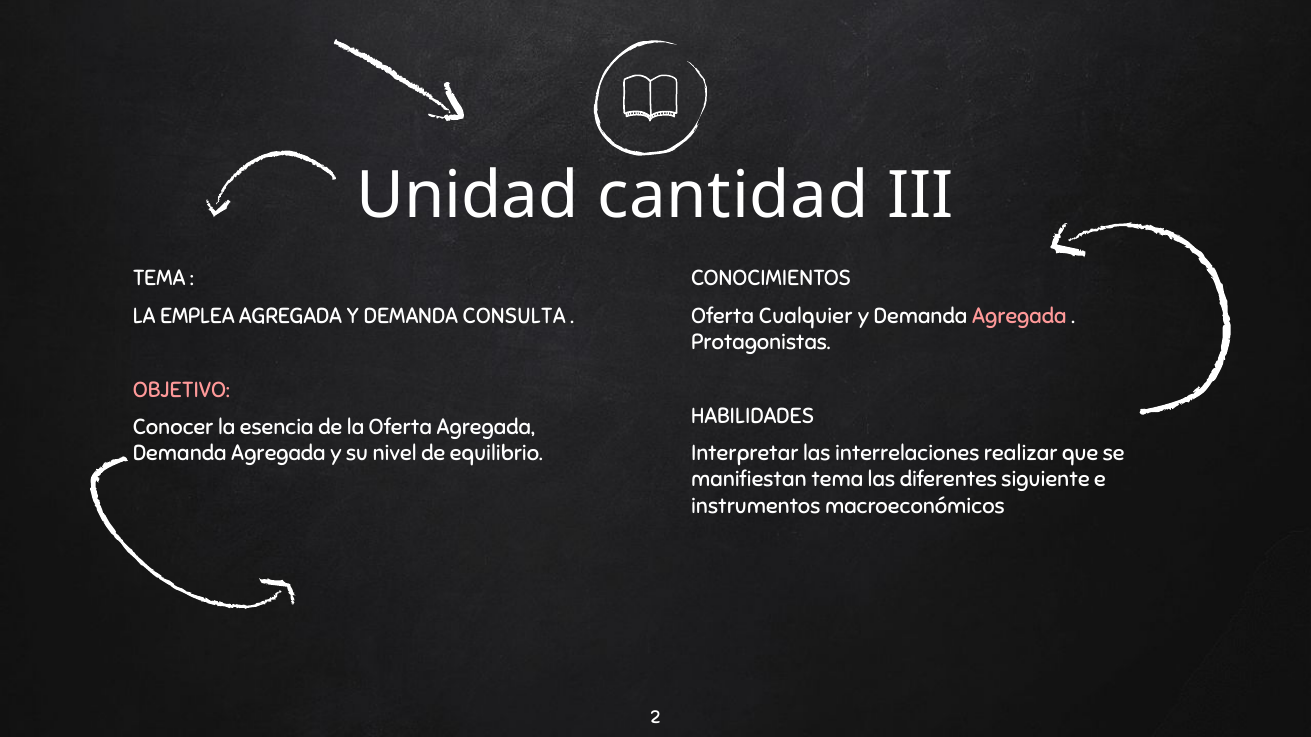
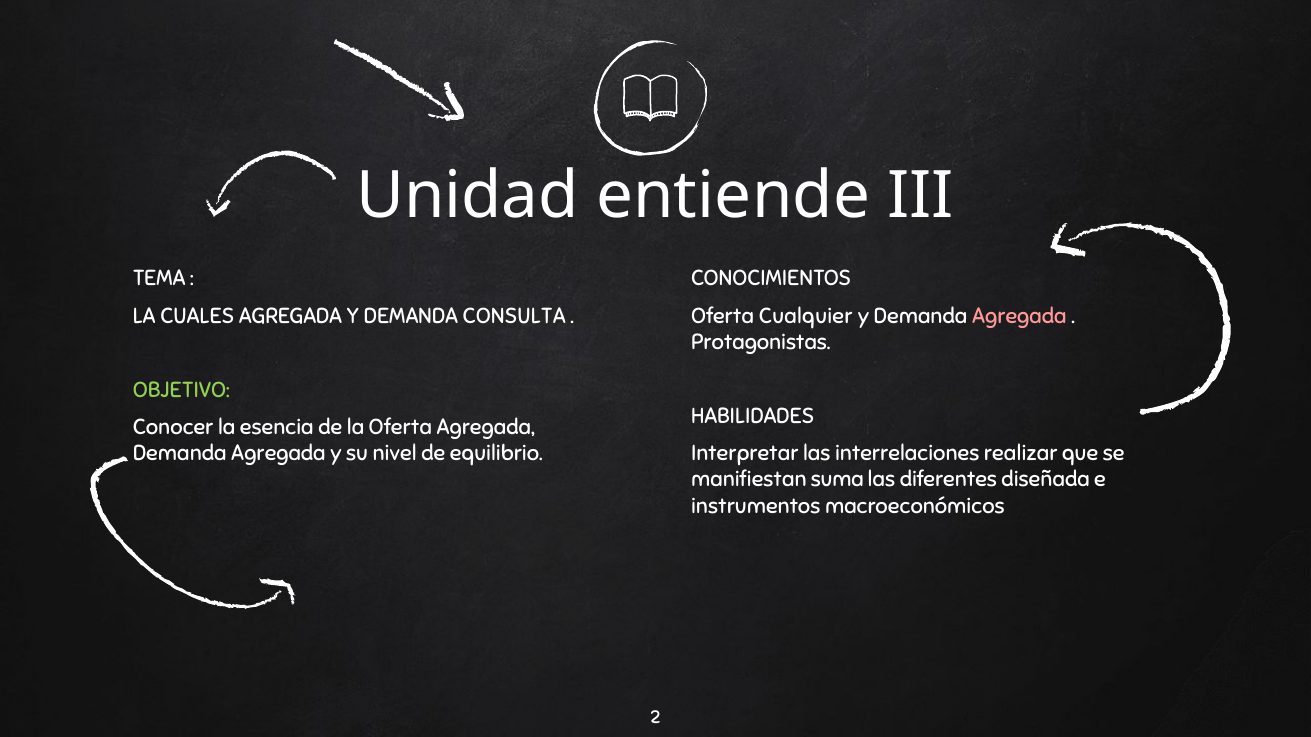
cantidad: cantidad -> entiende
EMPLEA: EMPLEA -> CUALES
OBJETIVO colour: pink -> light green
manifiestan tema: tema -> suma
siguiente: siguiente -> diseñada
